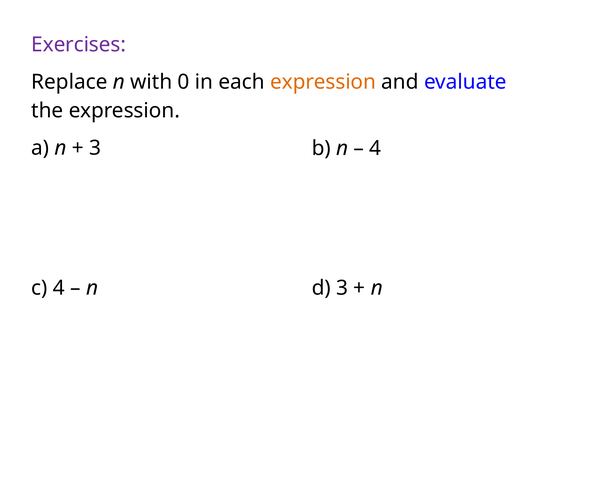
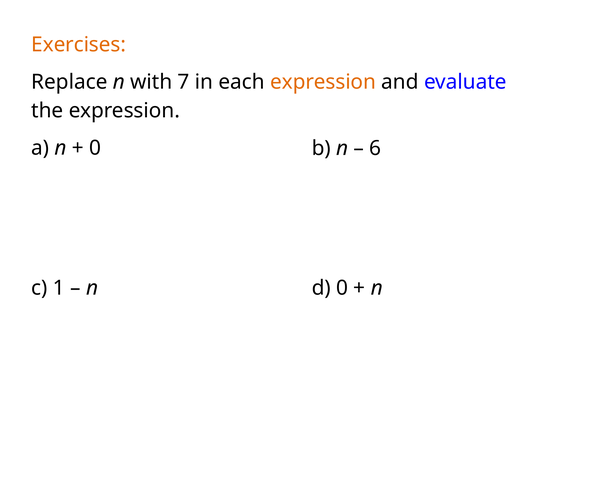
Exercises colour: purple -> orange
0: 0 -> 7
3 at (95, 148): 3 -> 0
4 at (375, 148): 4 -> 6
c 4: 4 -> 1
d 3: 3 -> 0
